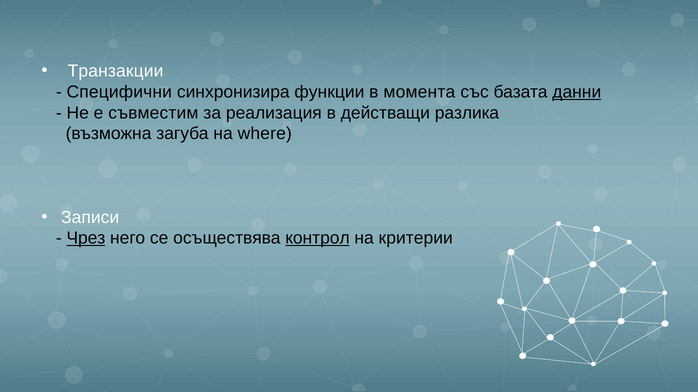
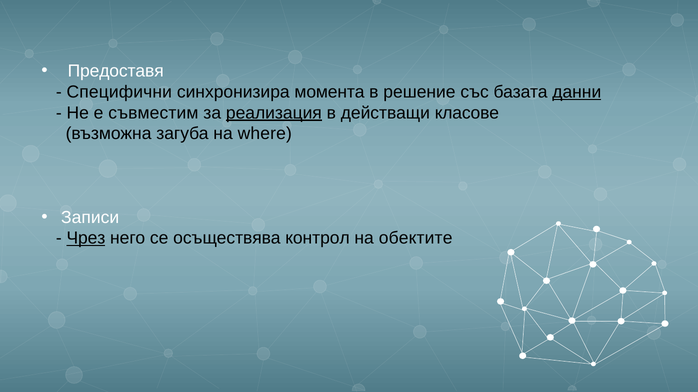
Транзакции: Транзакции -> Предоставя
функции: функции -> момента
момента: момента -> решение
реализация underline: none -> present
разлика: разлика -> класове
контрол underline: present -> none
критерии: критерии -> обектите
